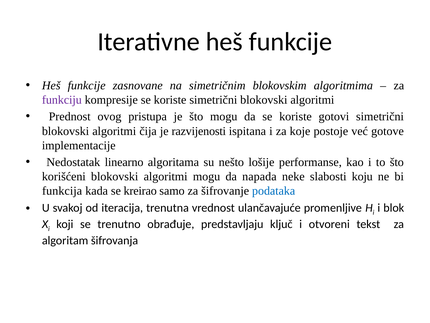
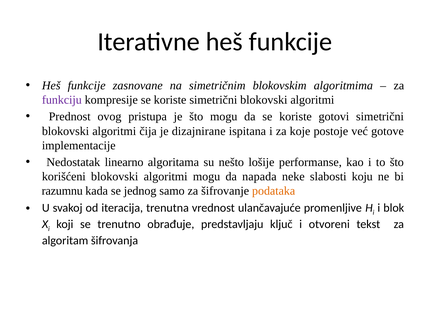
razvijenosti: razvijenosti -> dizajnirane
funkcija: funkcija -> razumnu
kreirao: kreirao -> jednog
podataka colour: blue -> orange
